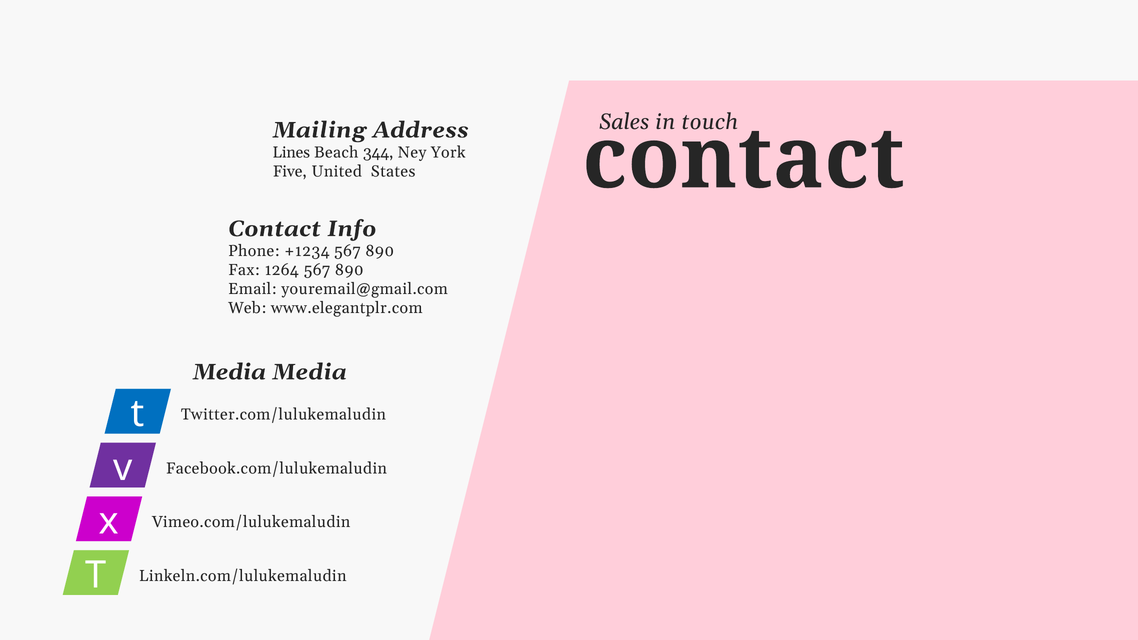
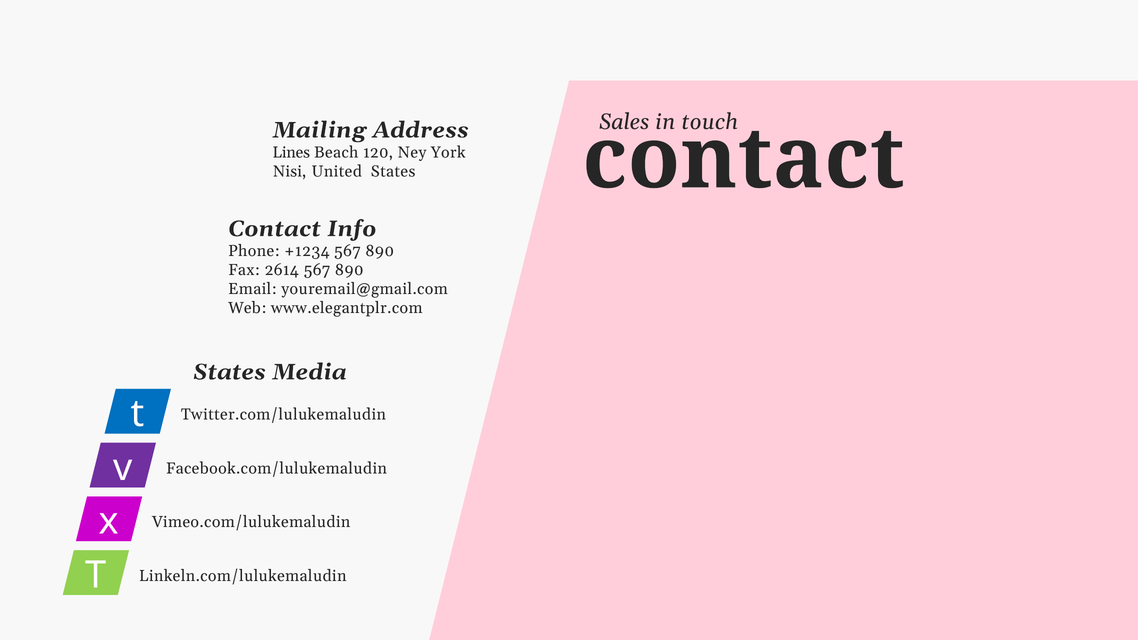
344: 344 -> 120
Five: Five -> Nisi
1264: 1264 -> 2614
Media at (229, 372): Media -> States
